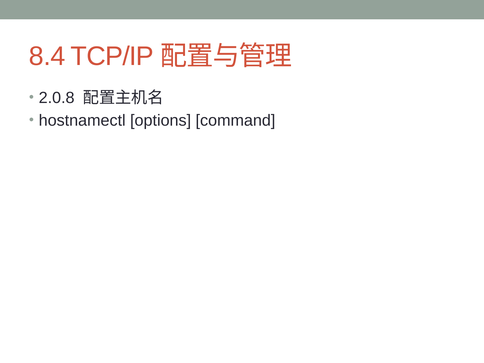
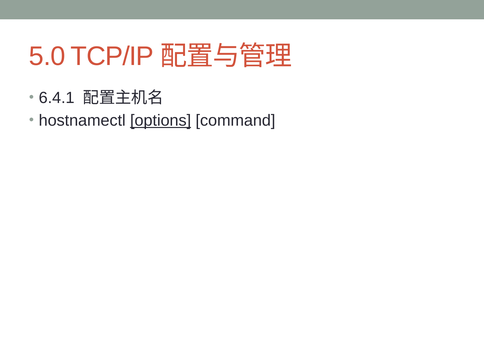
8.4: 8.4 -> 5.0
2.0.8: 2.0.8 -> 6.4.1
options underline: none -> present
